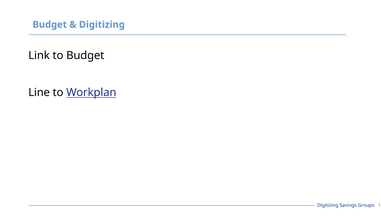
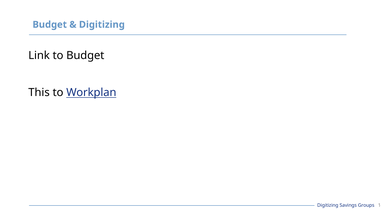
Line: Line -> This
